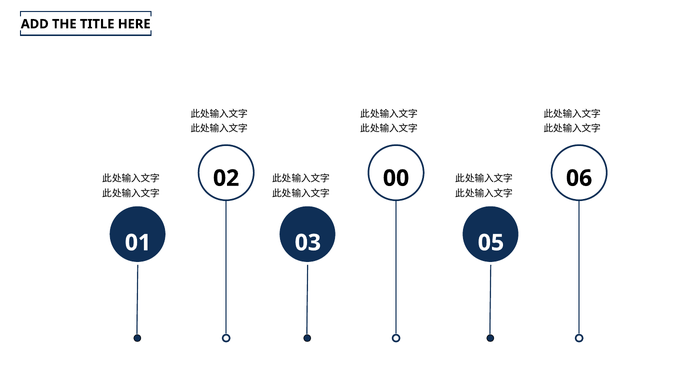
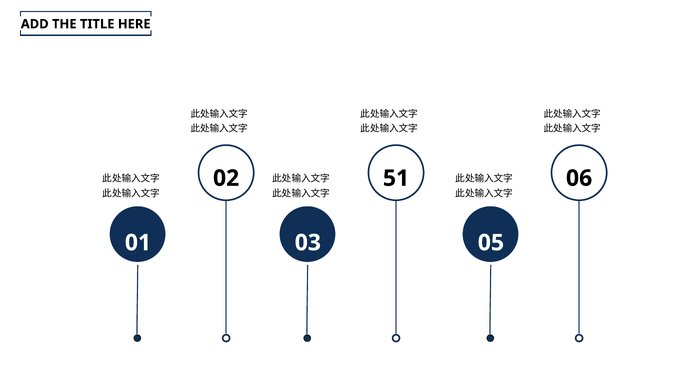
00: 00 -> 51
